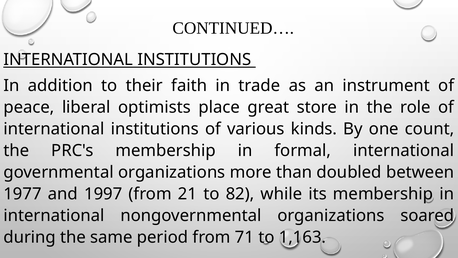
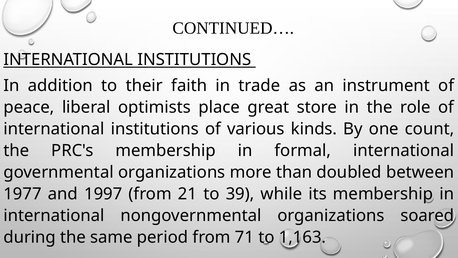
82: 82 -> 39
